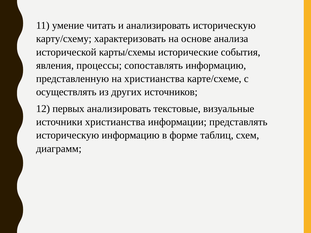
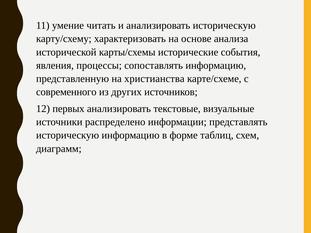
осуществлять: осуществлять -> современного
источники христианства: христианства -> распределено
